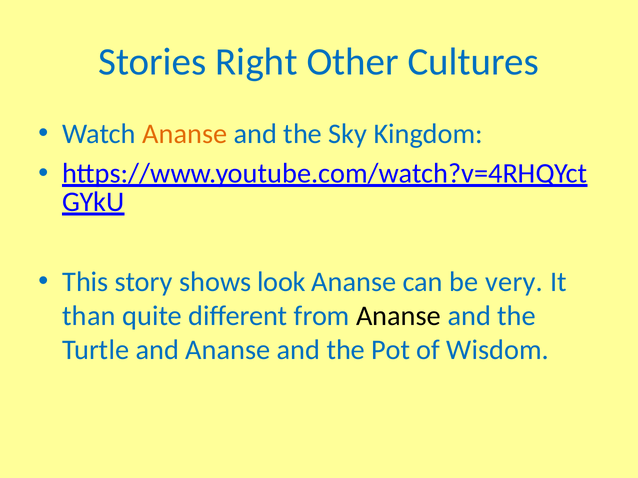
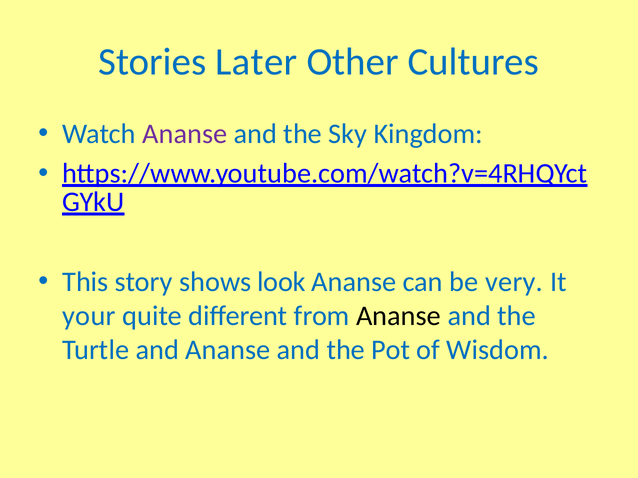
Right: Right -> Later
Ananse at (185, 134) colour: orange -> purple
than: than -> your
